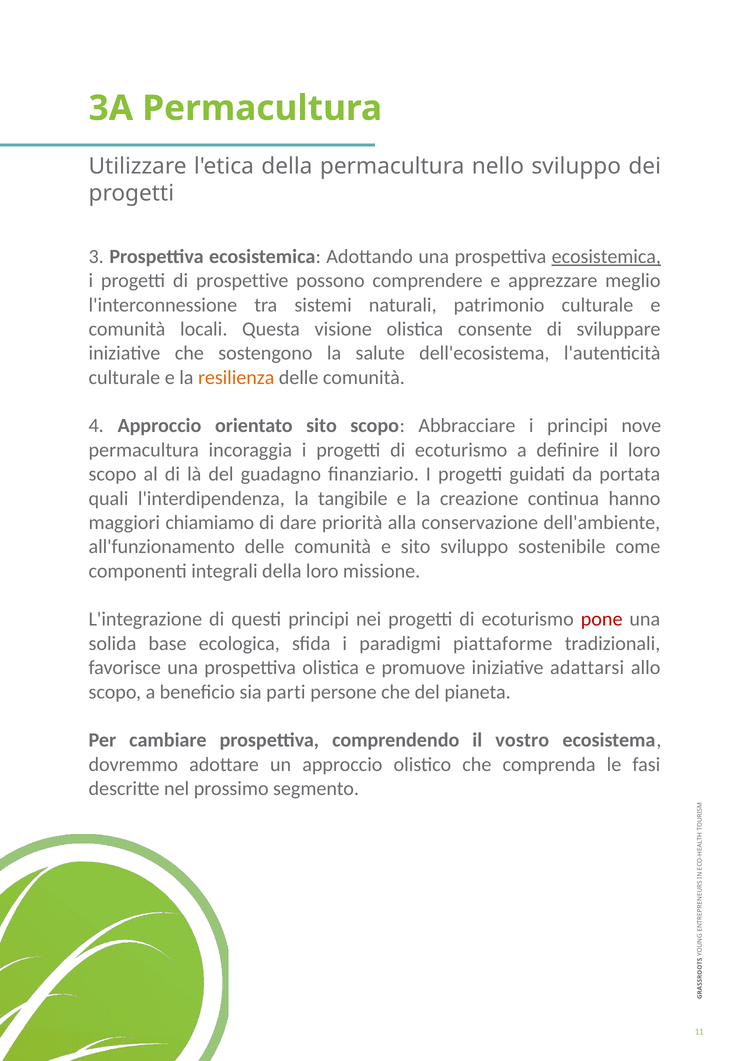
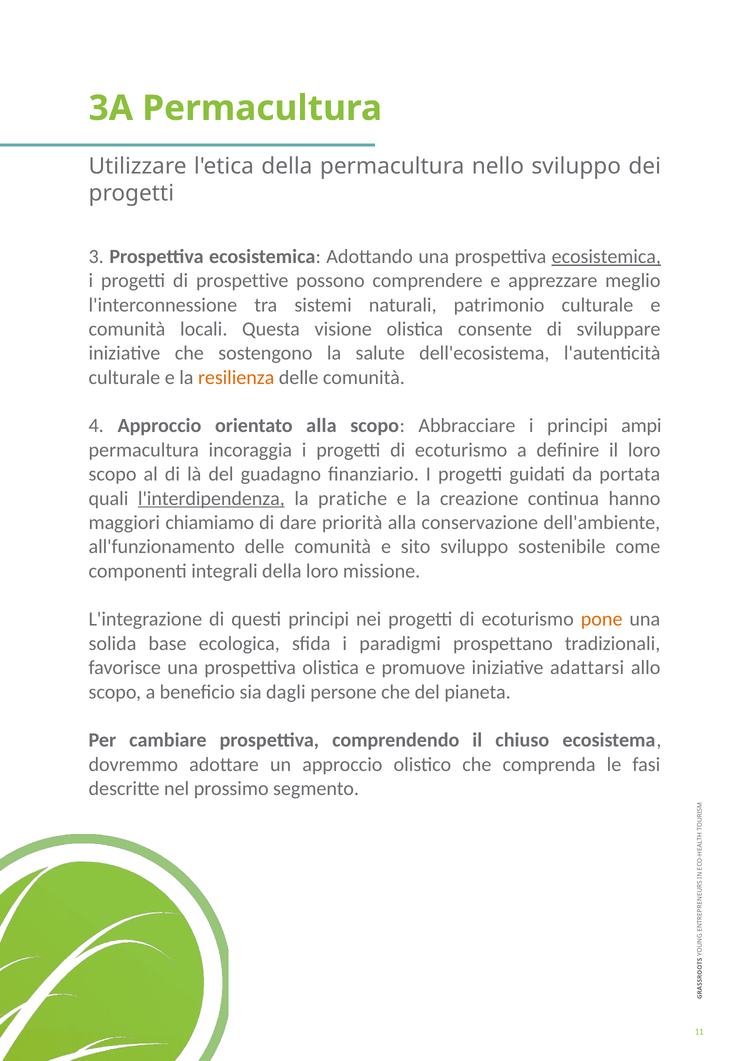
orientato sito: sito -> alla
nove: nove -> ampi
l'interdipendenza underline: none -> present
tangibile: tangibile -> pratiche
pone colour: red -> orange
piattaforme: piattaforme -> prospettano
parti: parti -> dagli
vostro: vostro -> chiuso
